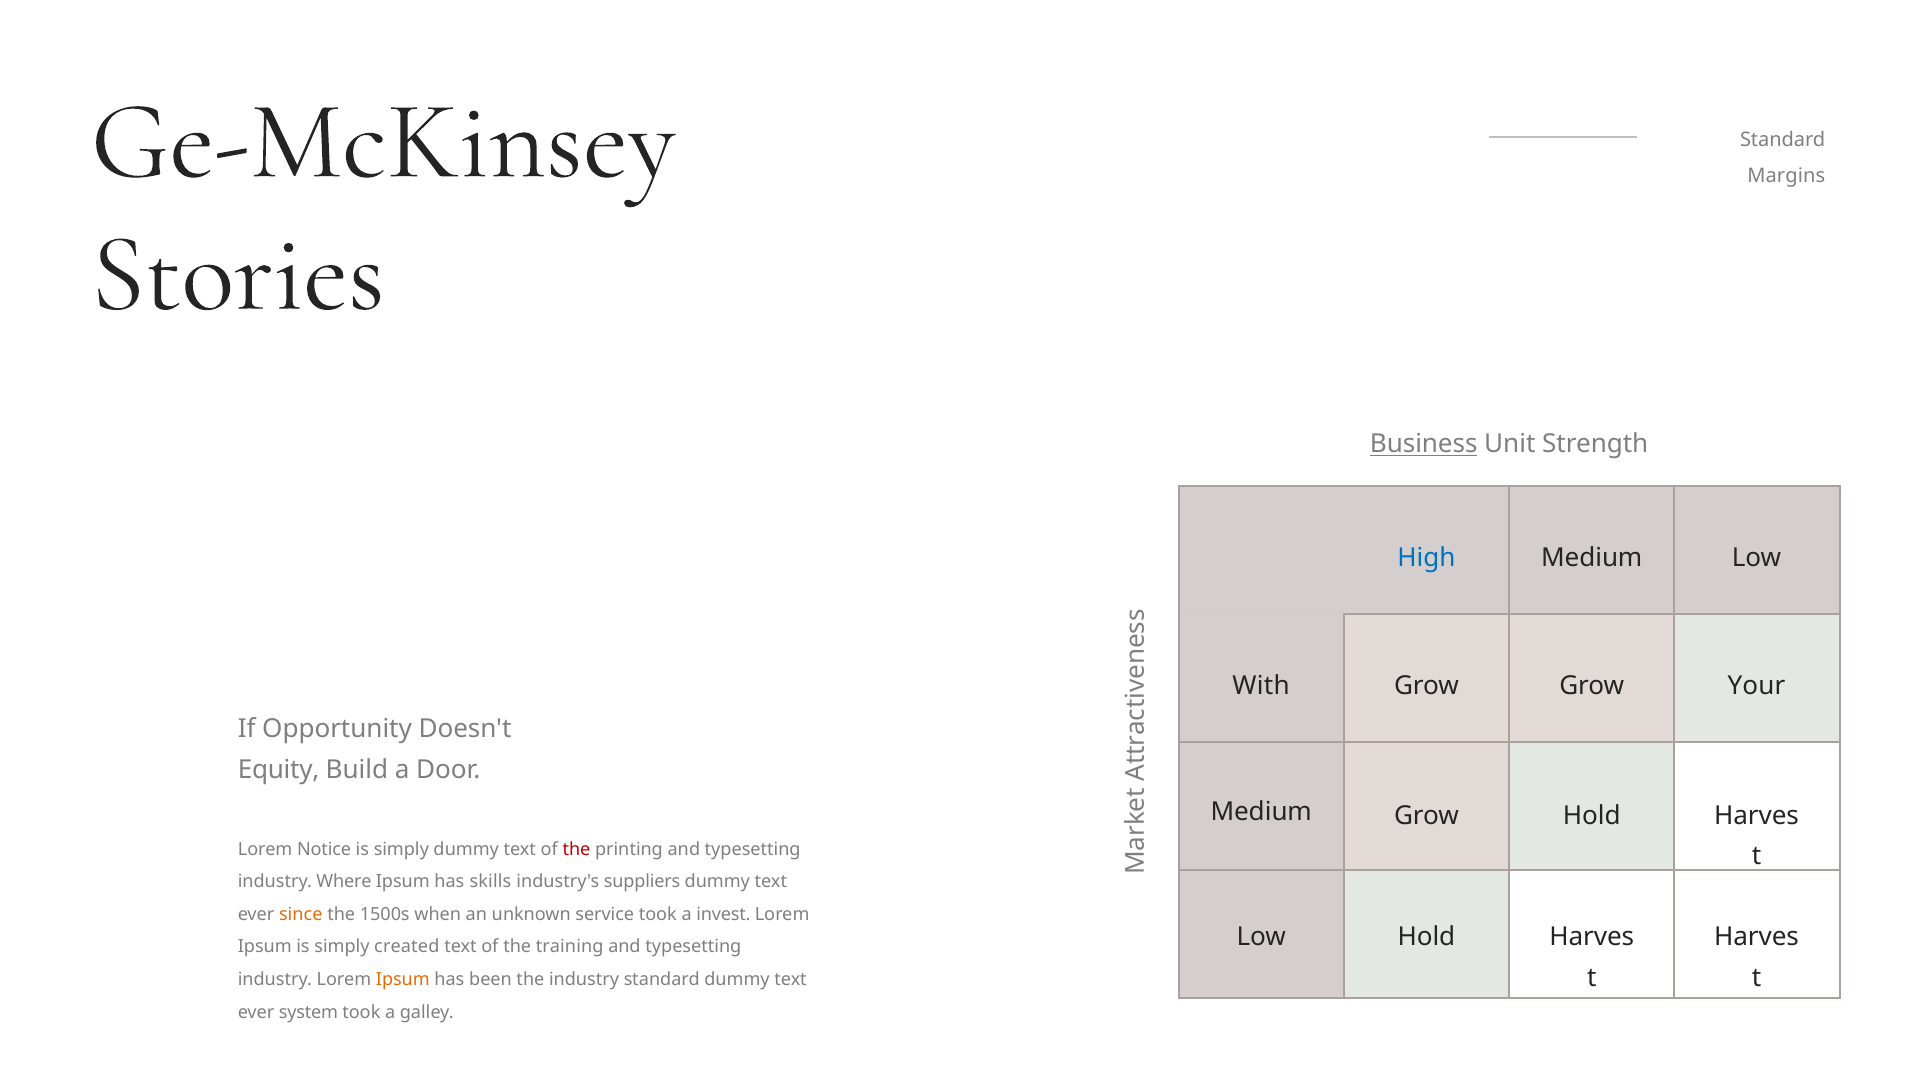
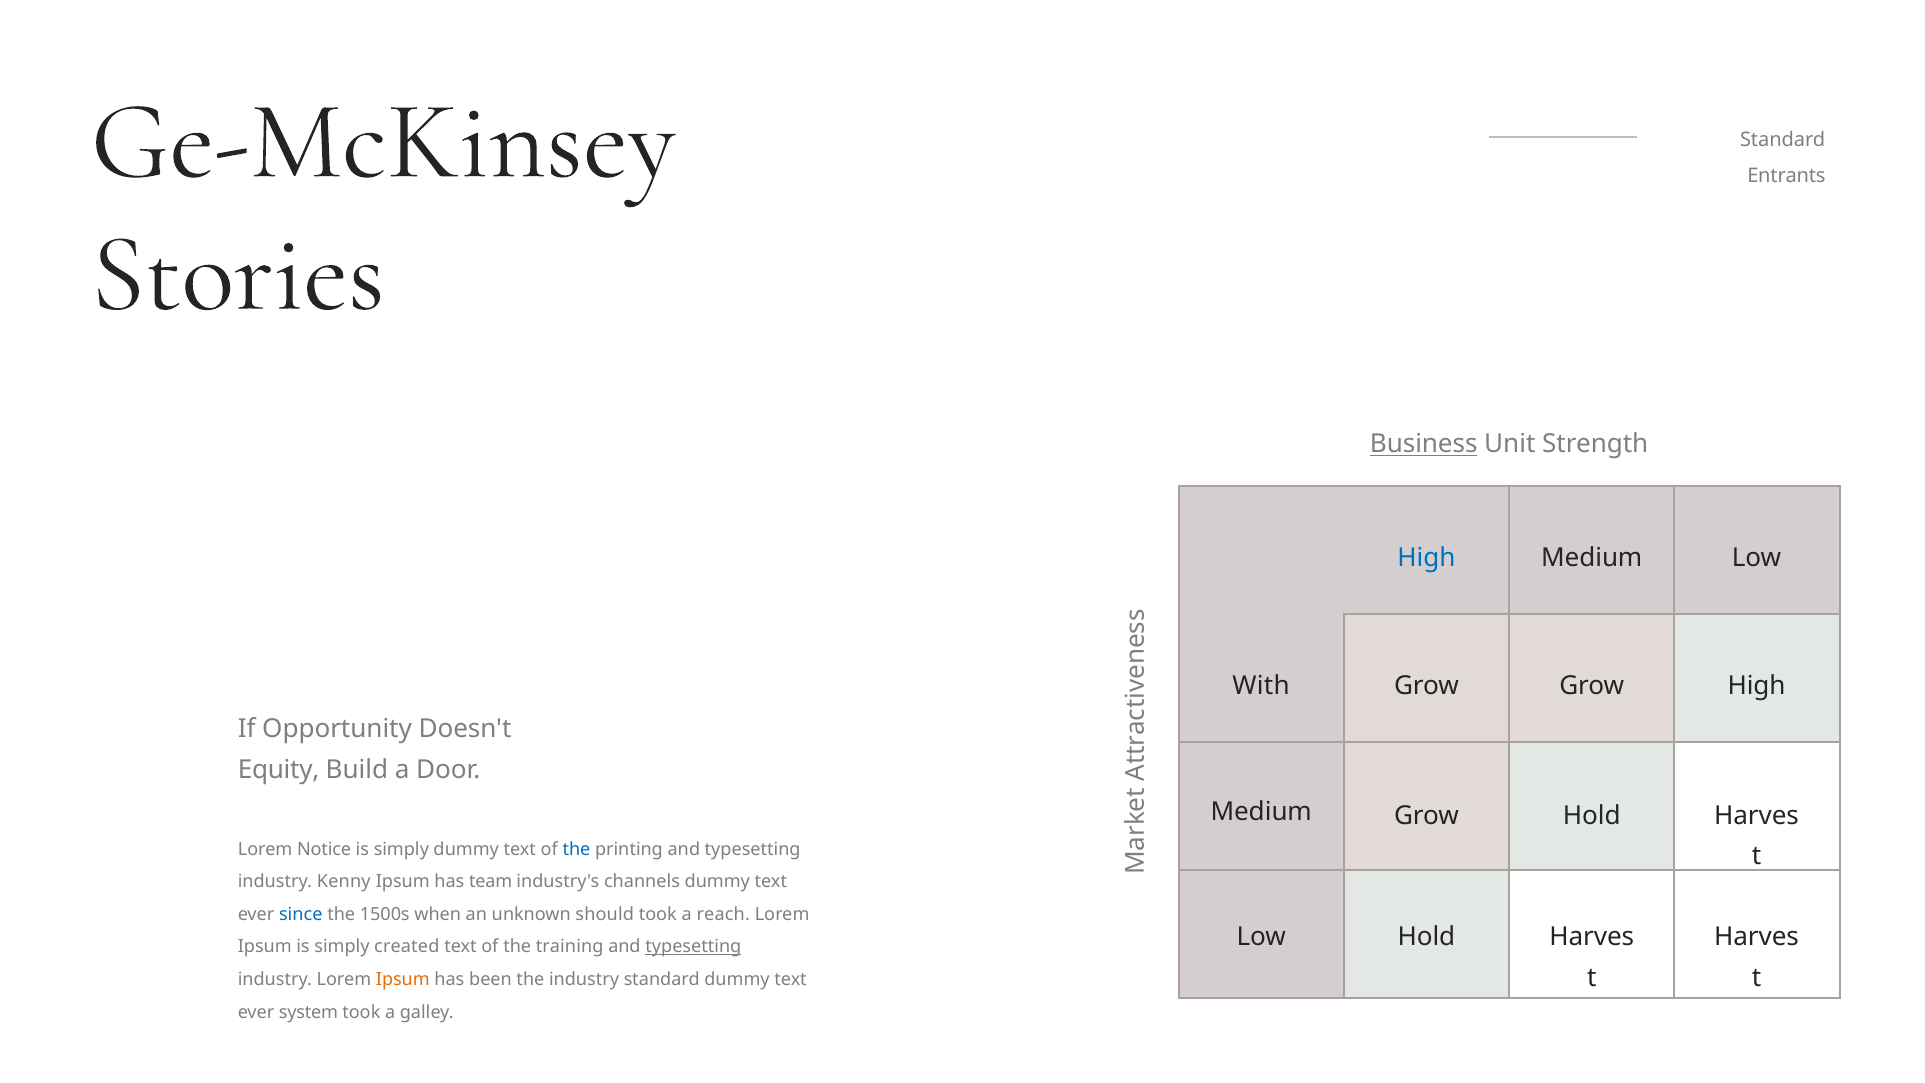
Margins: Margins -> Entrants
Grow Your: Your -> High
the at (577, 849) colour: red -> blue
Where: Where -> Kenny
skills: skills -> team
suppliers: suppliers -> channels
since colour: orange -> blue
service: service -> should
invest: invest -> reach
typesetting at (693, 947) underline: none -> present
